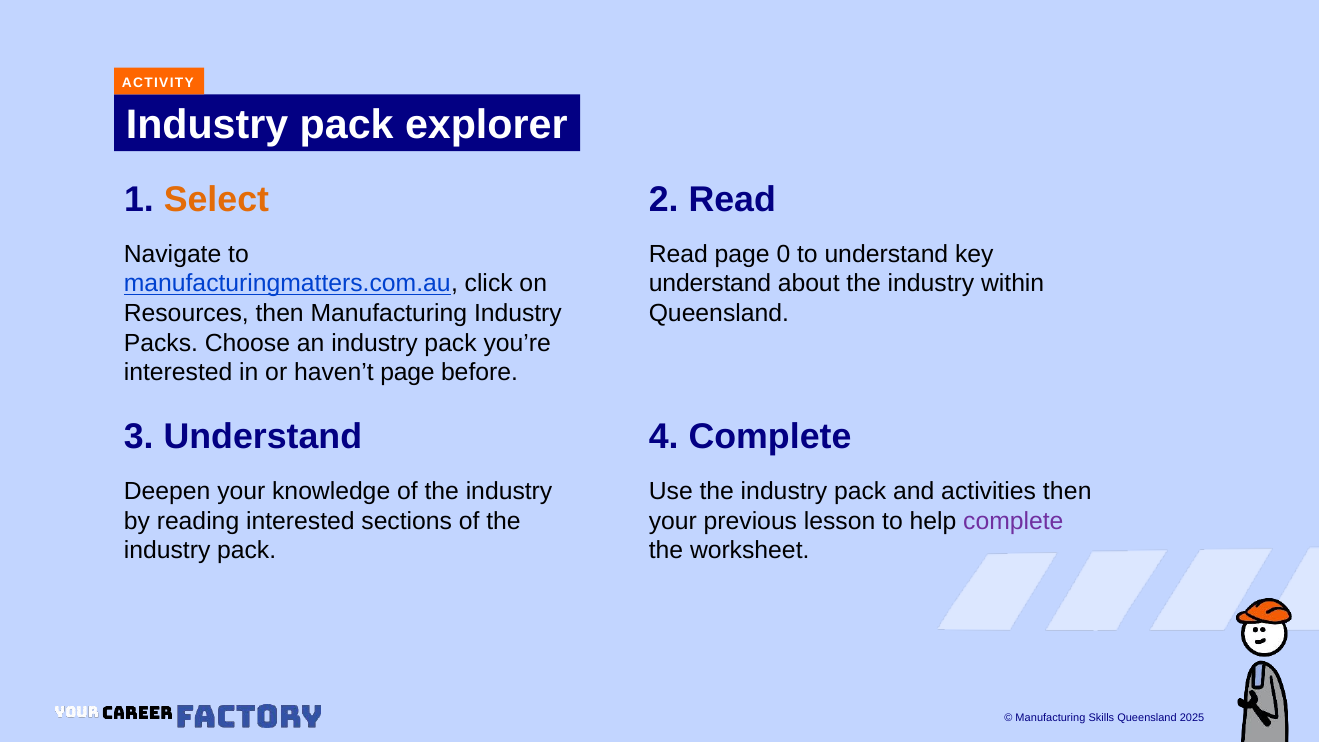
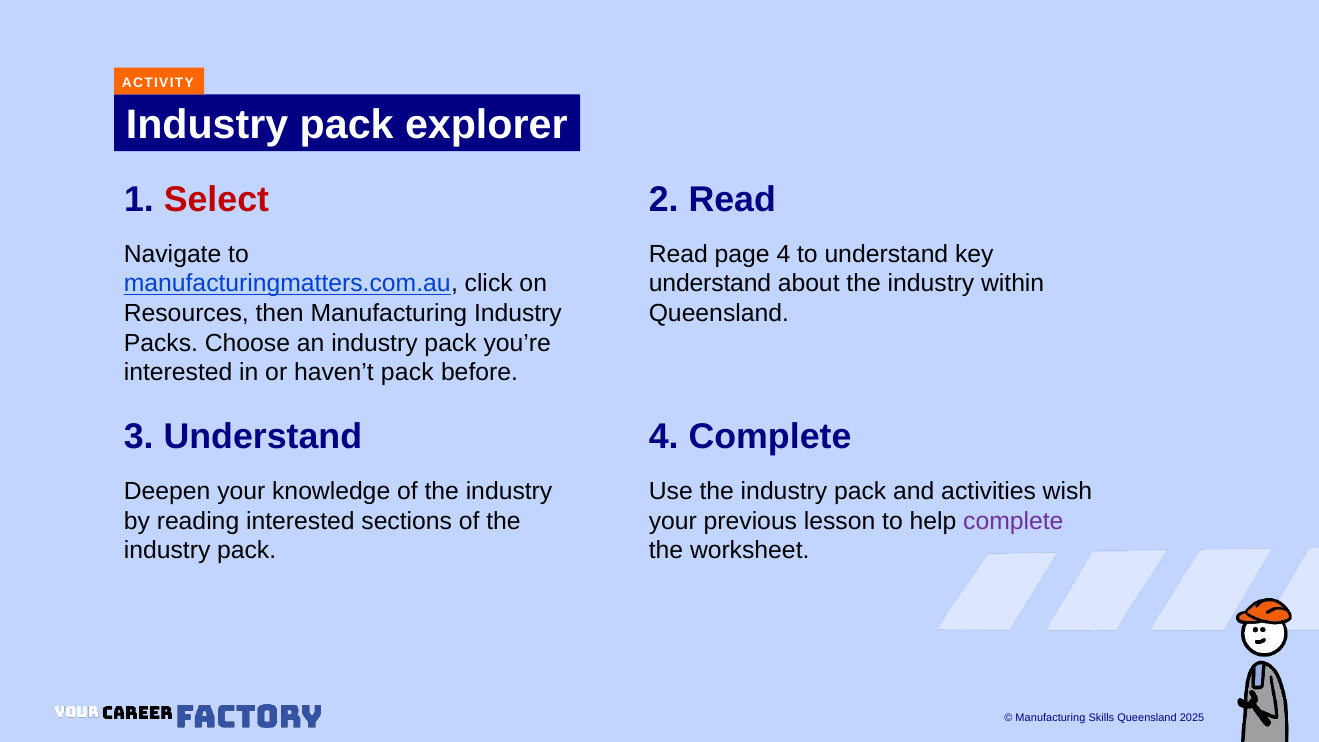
Select colour: orange -> red
page 0: 0 -> 4
haven’t page: page -> pack
activities then: then -> wish
